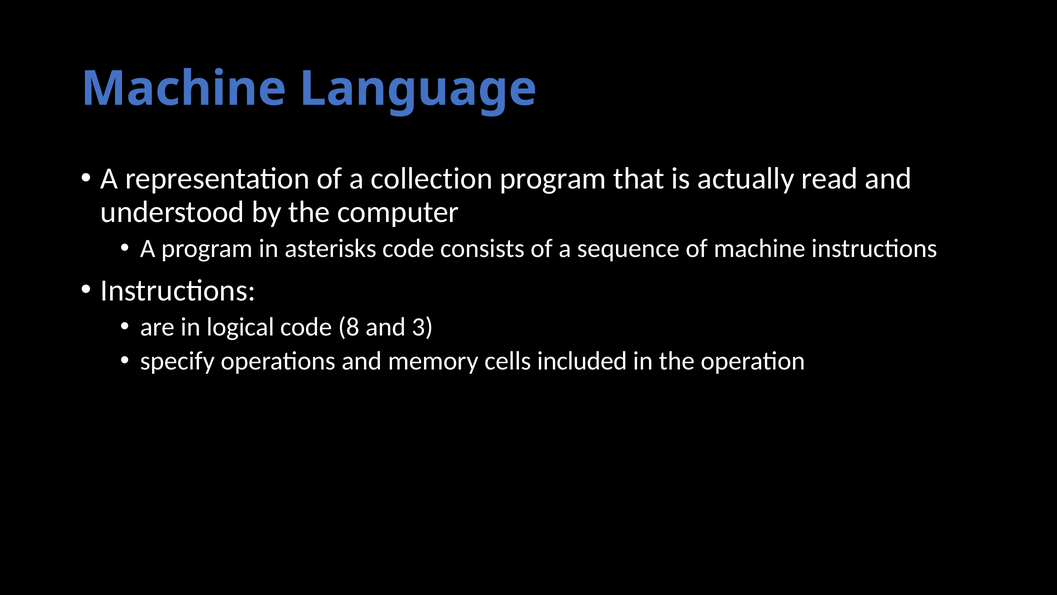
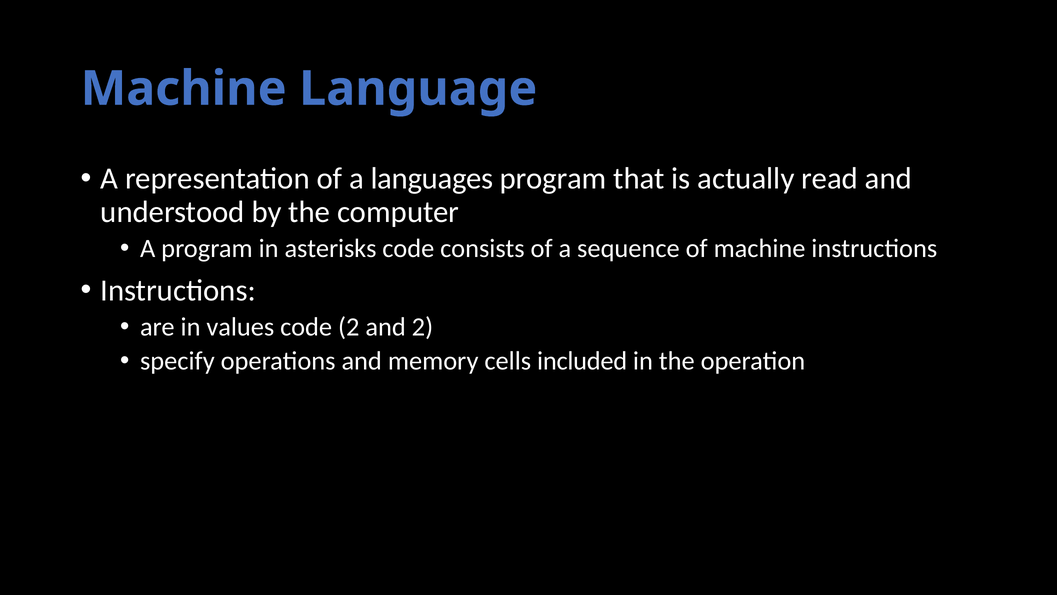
collection: collection -> languages
logical: logical -> values
code 8: 8 -> 2
and 3: 3 -> 2
